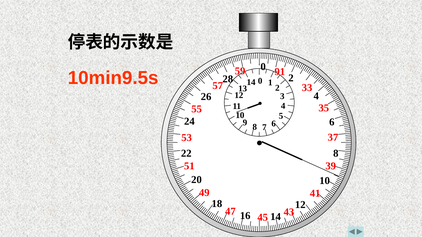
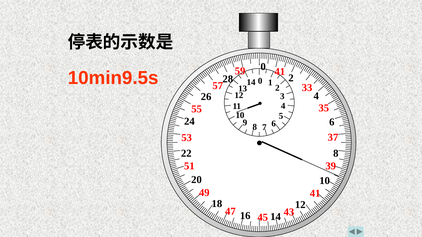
0 91: 91 -> 41
